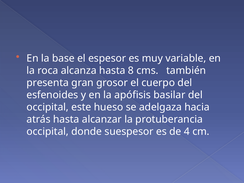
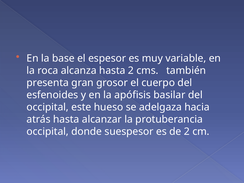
hasta 8: 8 -> 2
de 4: 4 -> 2
